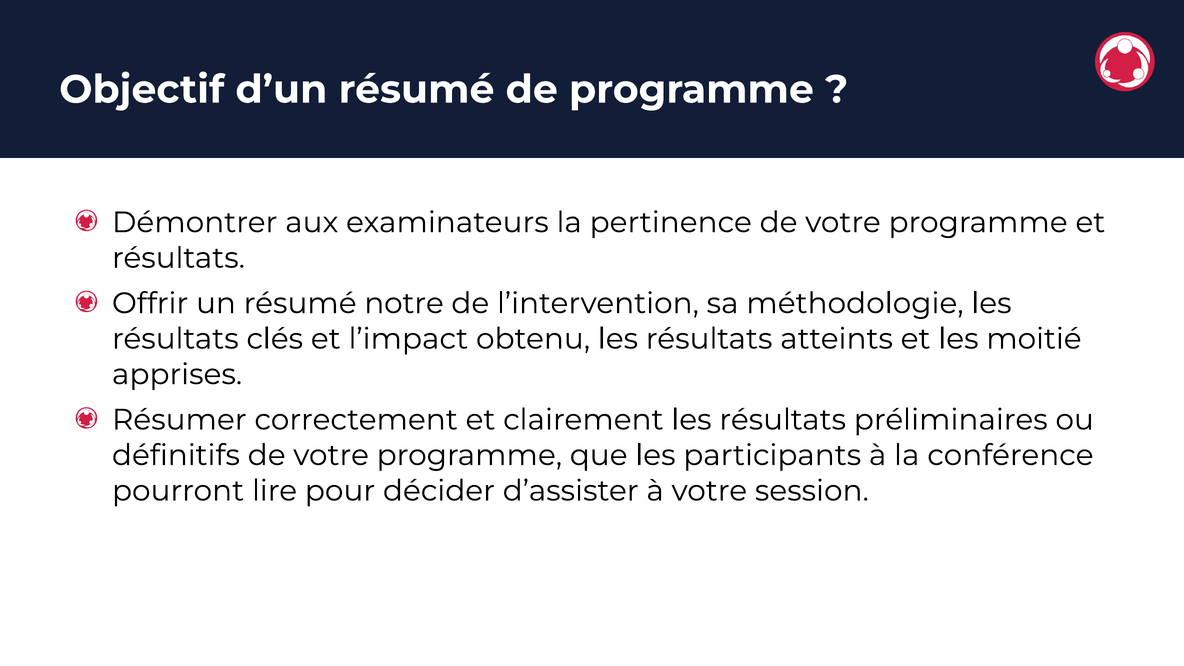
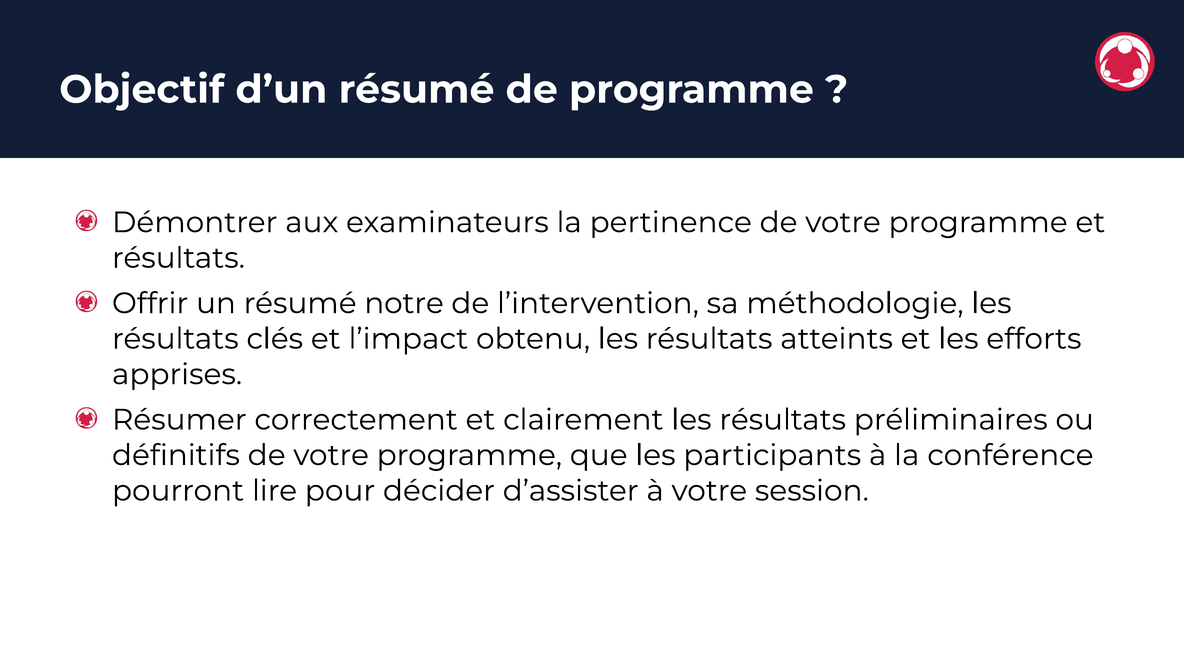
moitié: moitié -> efforts
